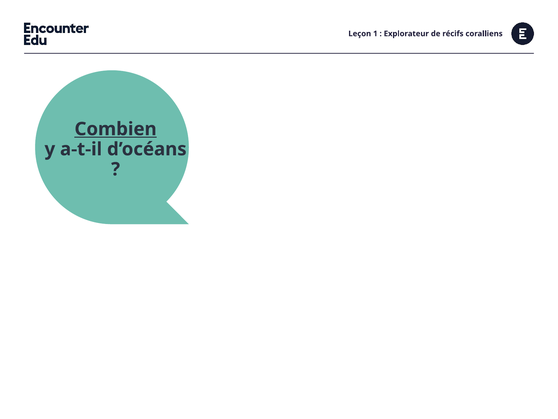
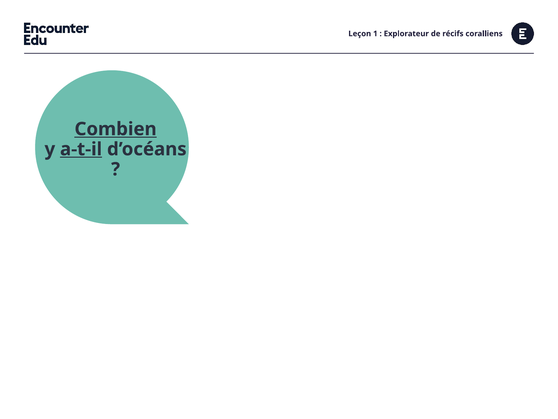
a-t-il underline: none -> present
